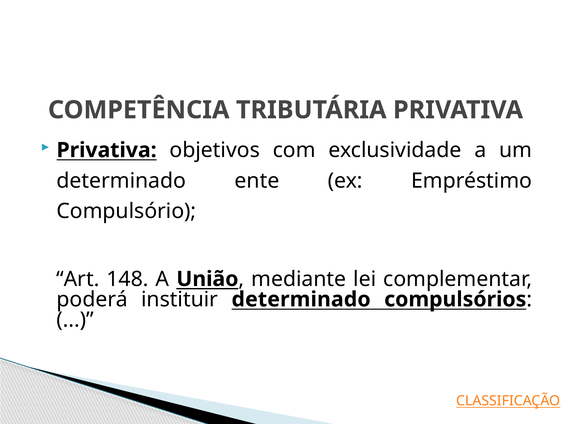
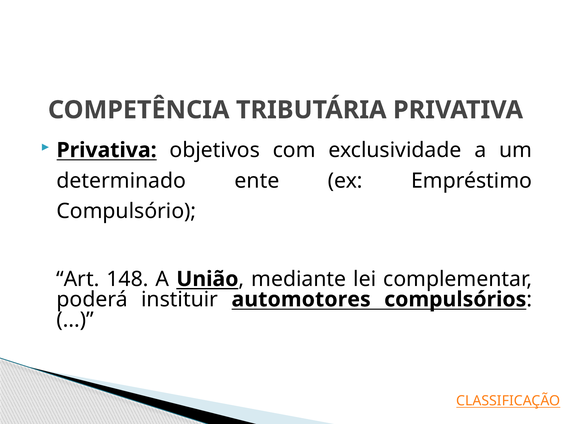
instituir determinado: determinado -> automotores
